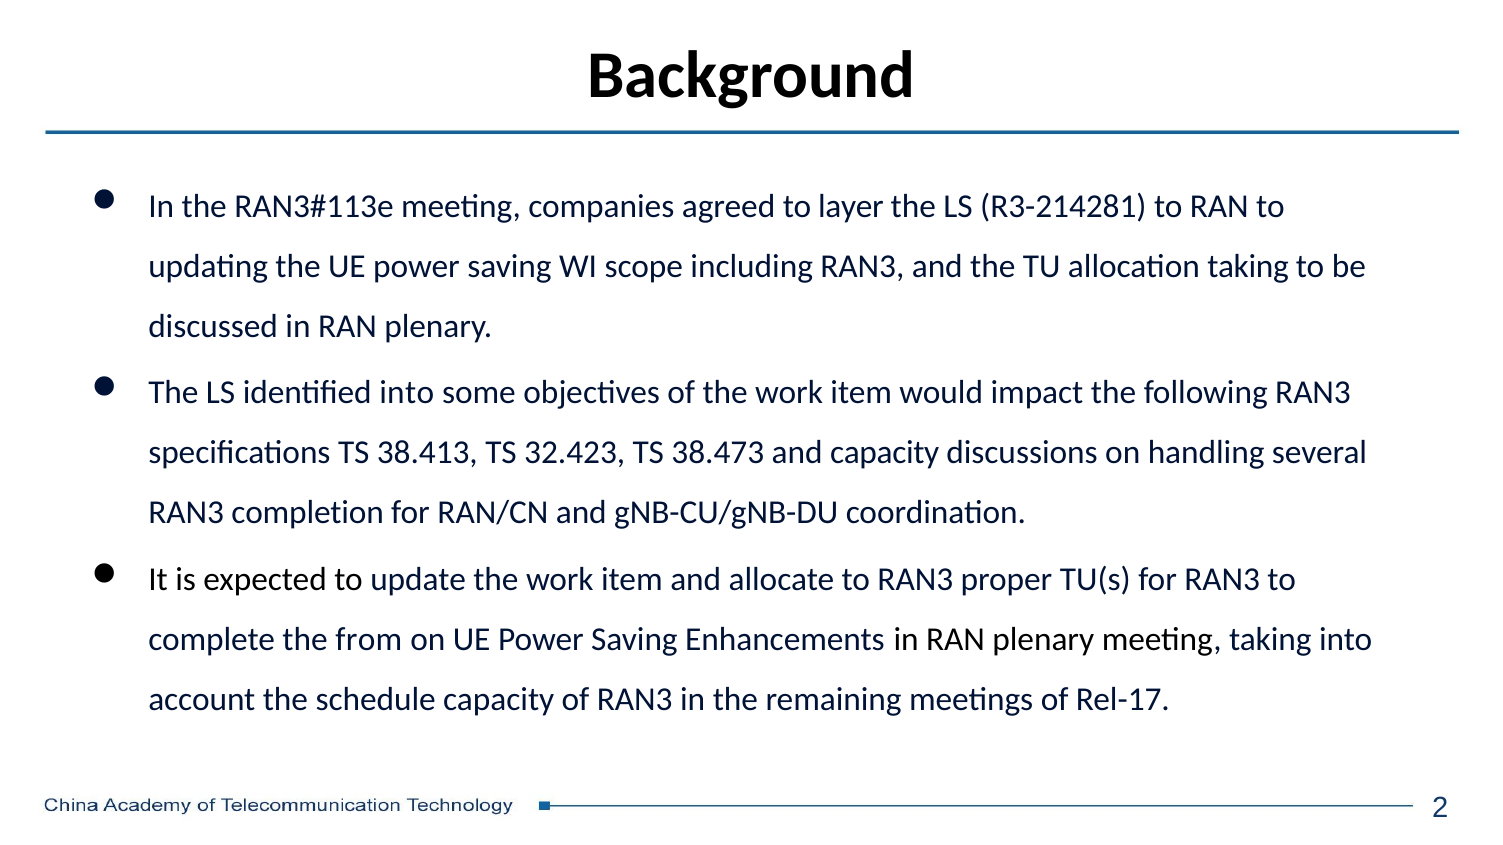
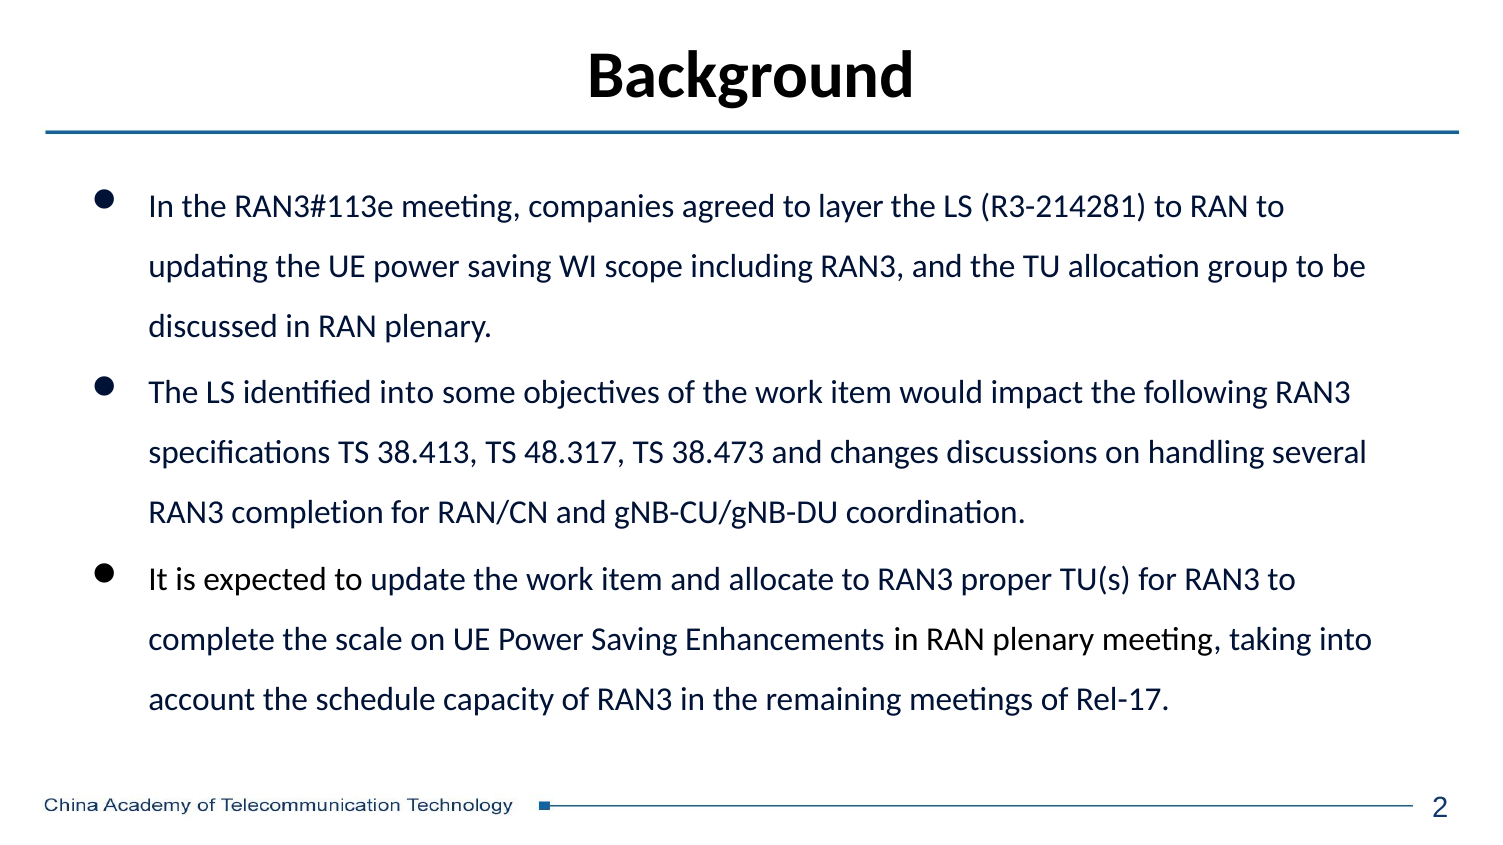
allocation taking: taking -> group
32.423: 32.423 -> 48.317
and capacity: capacity -> changes
from: from -> scale
